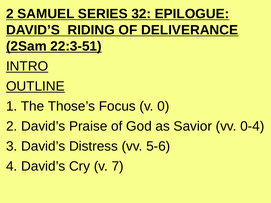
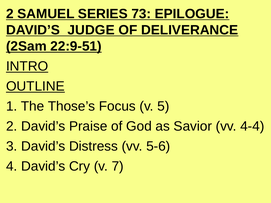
32: 32 -> 73
RIDING: RIDING -> JUDGE
22:3-51: 22:3-51 -> 22:9-51
0: 0 -> 5
0-4: 0-4 -> 4-4
